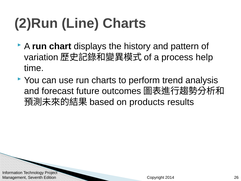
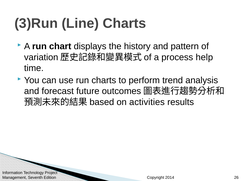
2)Run: 2)Run -> 3)Run
products: products -> activities
